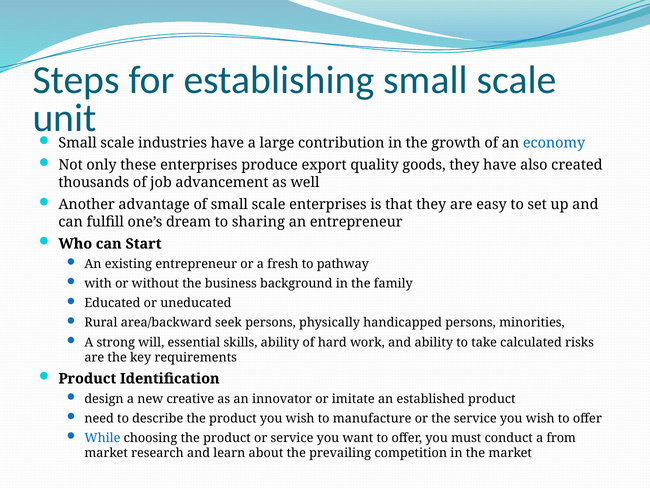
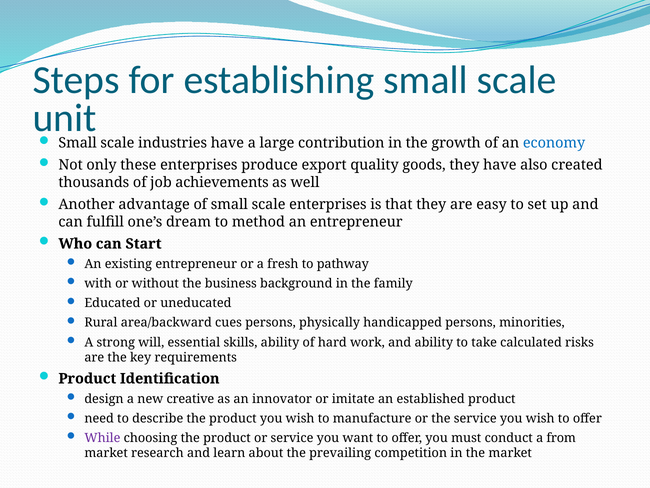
advancement: advancement -> achievements
sharing: sharing -> method
seek: seek -> cues
While colour: blue -> purple
